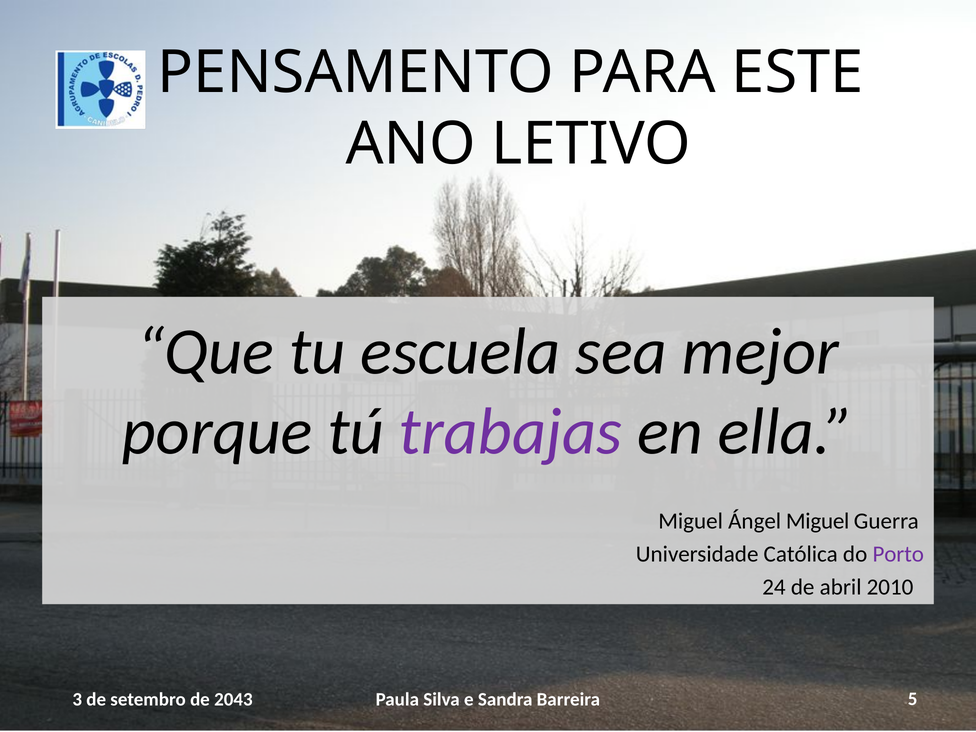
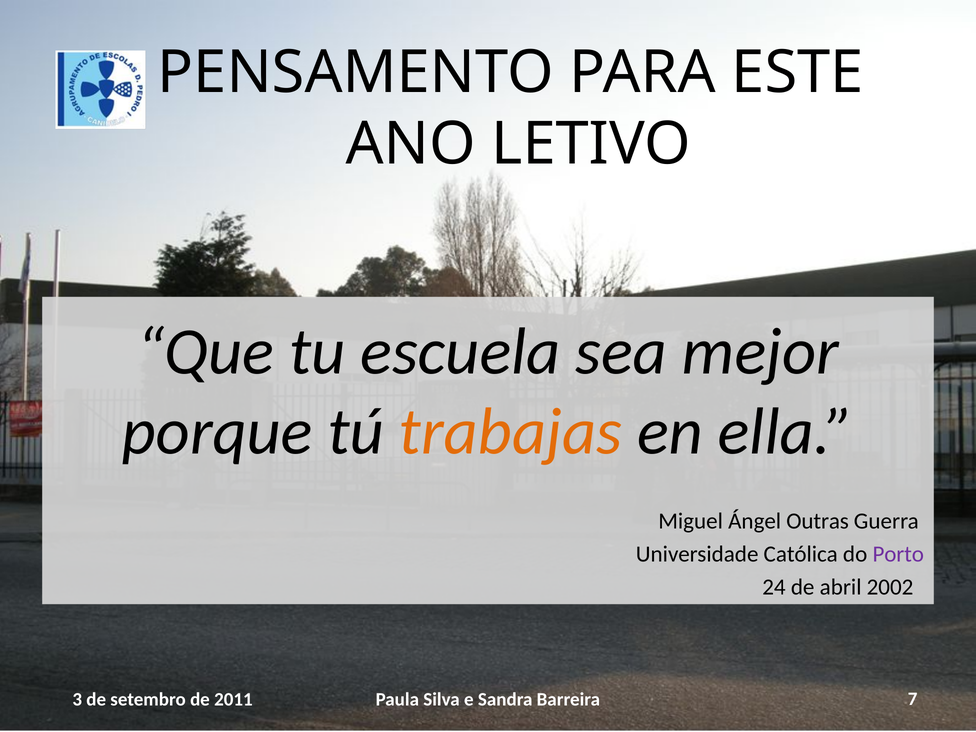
trabajas colour: purple -> orange
Ángel Miguel: Miguel -> Outras
2010: 2010 -> 2002
2043: 2043 -> 2011
5: 5 -> 7
